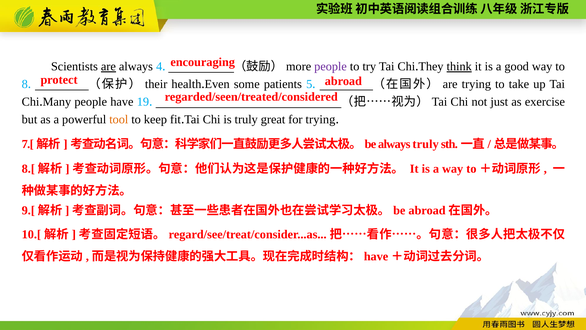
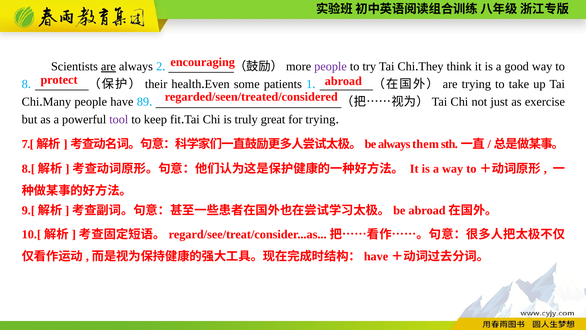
4: 4 -> 2
think underline: present -> none
5: 5 -> 1
19: 19 -> 89
tool colour: orange -> purple
always truly: truly -> them
